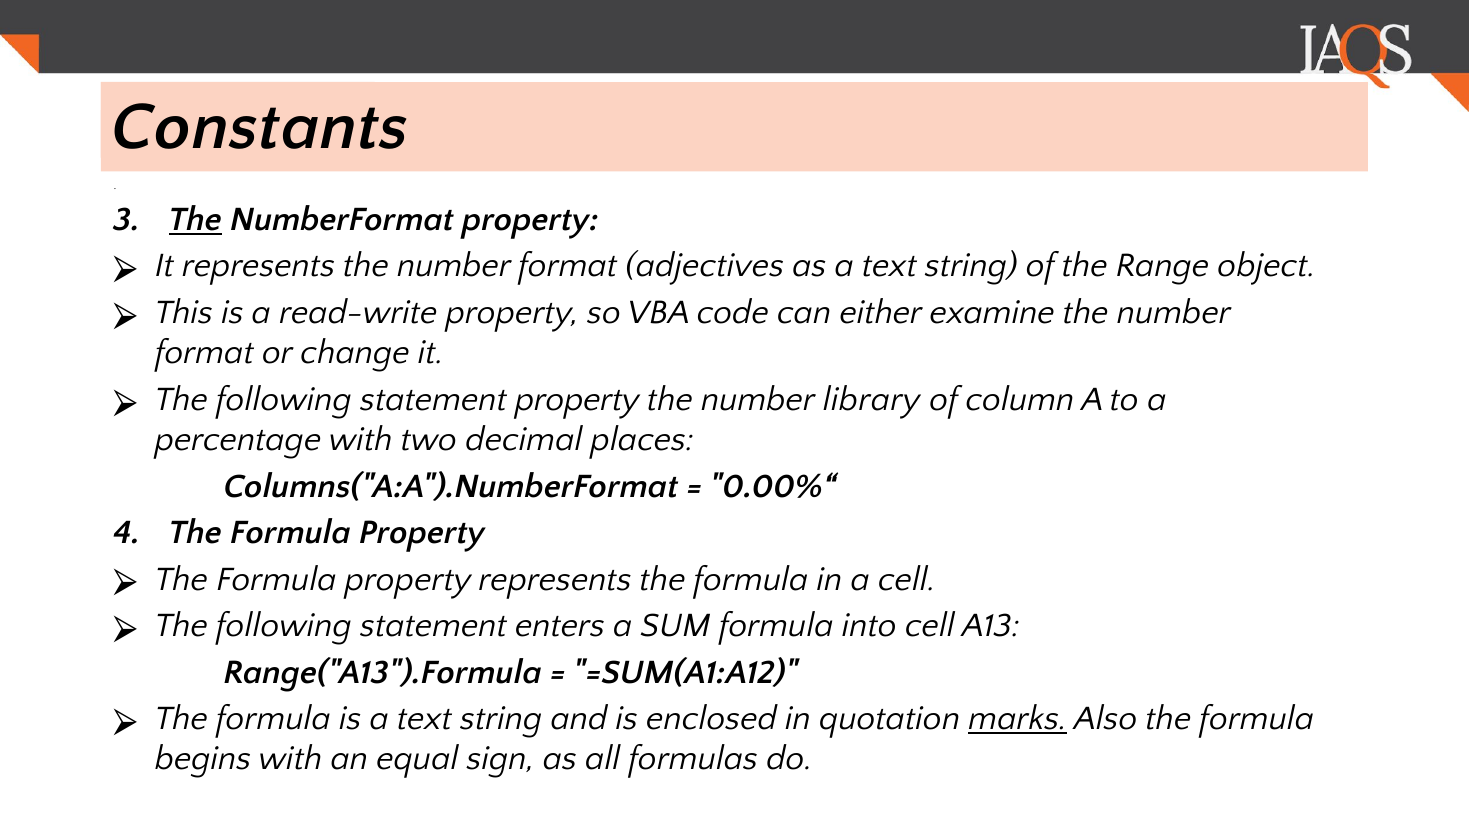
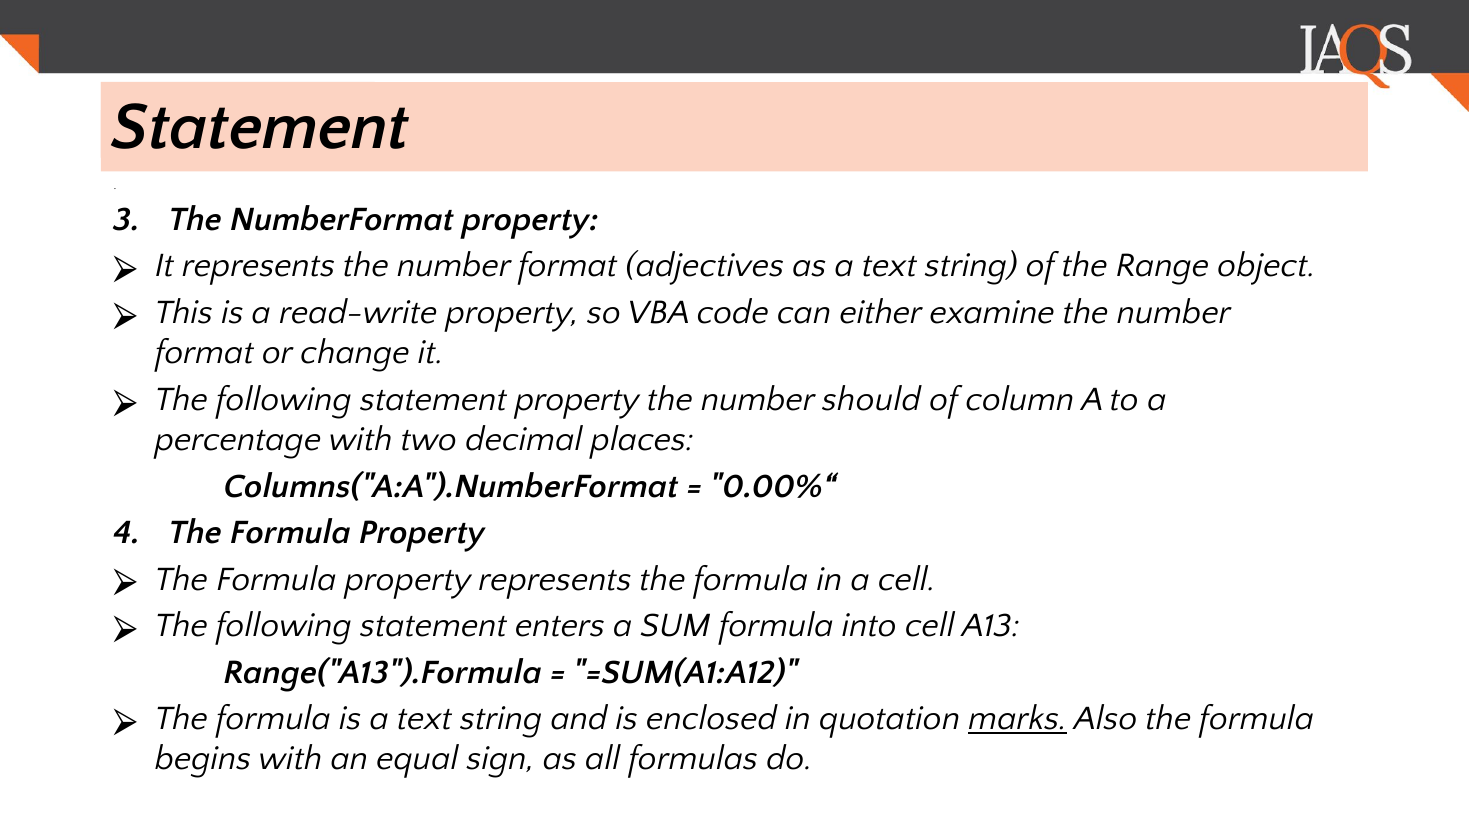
Constants at (260, 126): Constants -> Statement
The at (195, 219) underline: present -> none
library: library -> should
